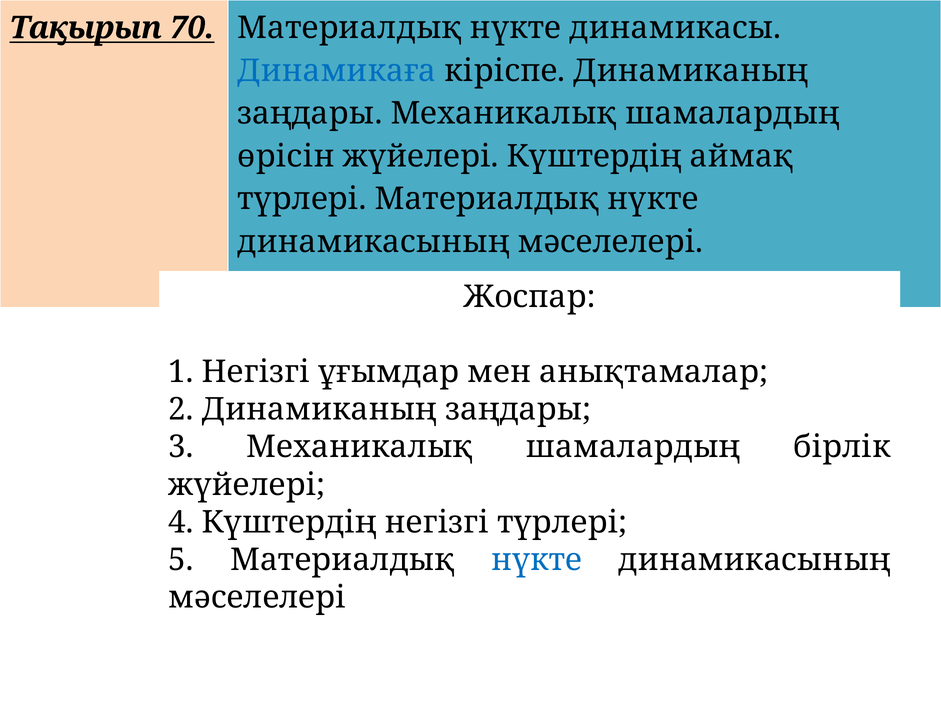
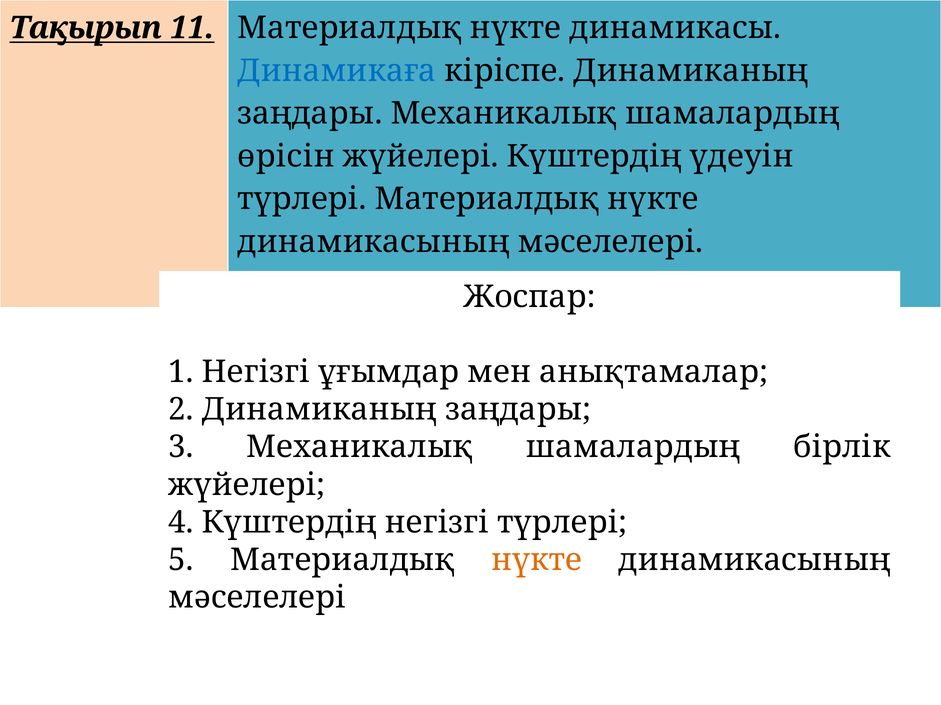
70: 70 -> 11
аймақ: аймақ -> үдеуін
нүкте at (537, 560) colour: blue -> orange
